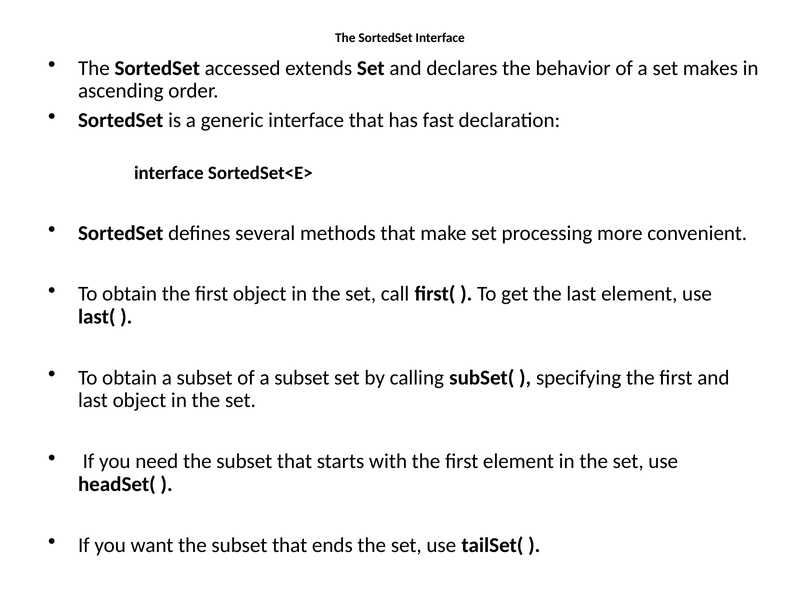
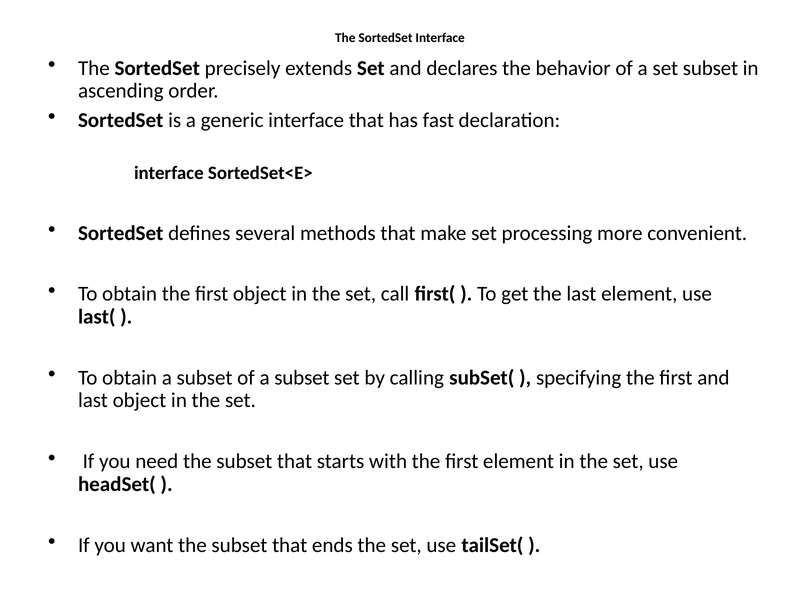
accessed: accessed -> precisely
set makes: makes -> subset
